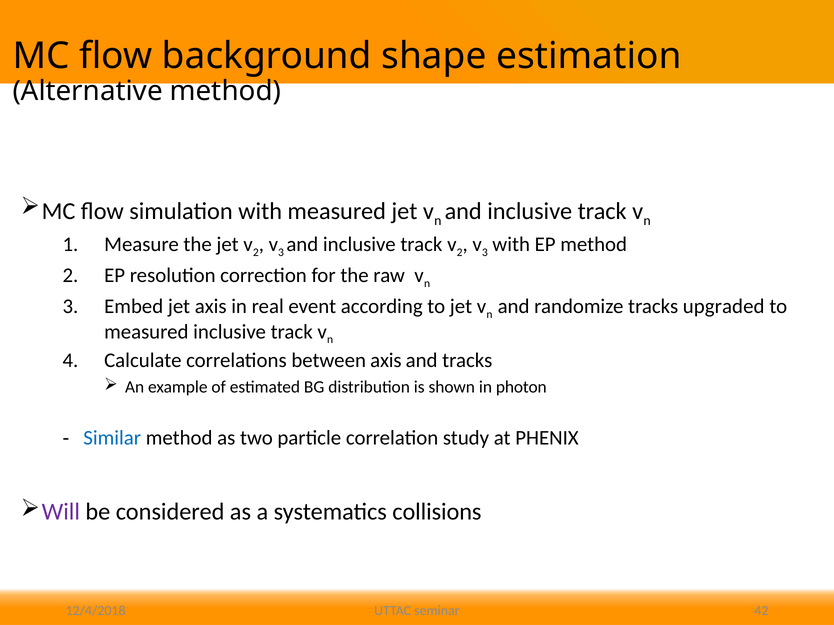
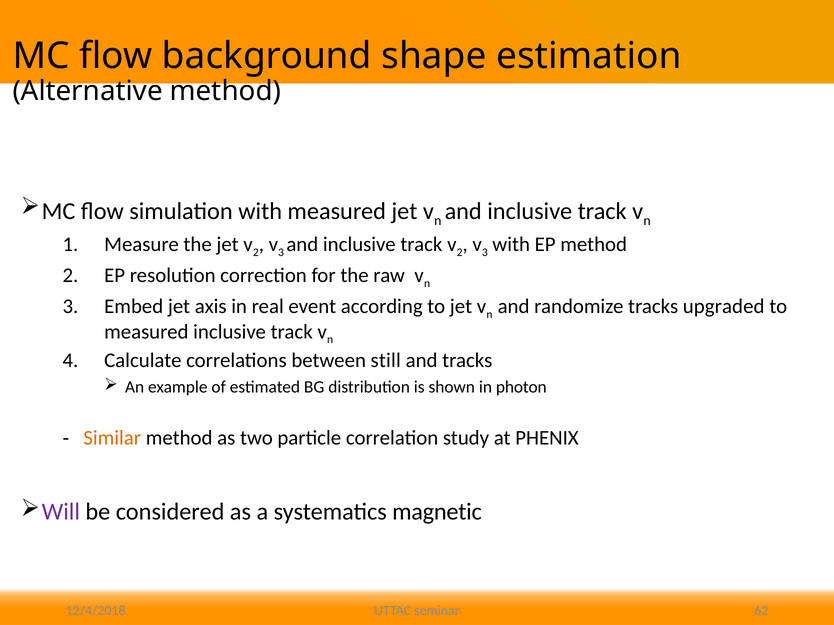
between axis: axis -> still
Similar colour: blue -> orange
collisions: collisions -> magnetic
42: 42 -> 62
